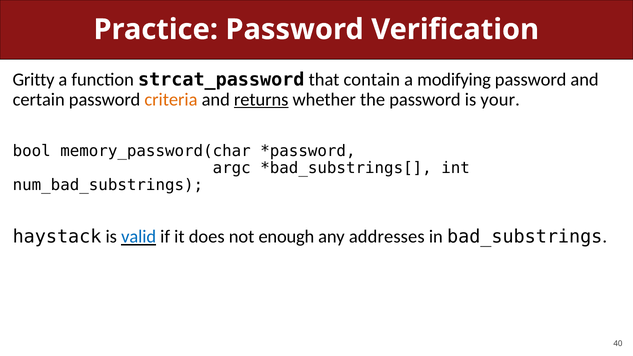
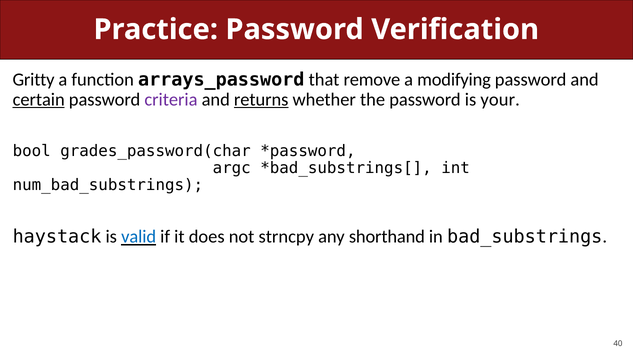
strcat_password: strcat_password -> arrays_password
contain: contain -> remove
certain underline: none -> present
criteria colour: orange -> purple
memory_password(char: memory_password(char -> grades_password(char
enough: enough -> strncpy
addresses: addresses -> shorthand
